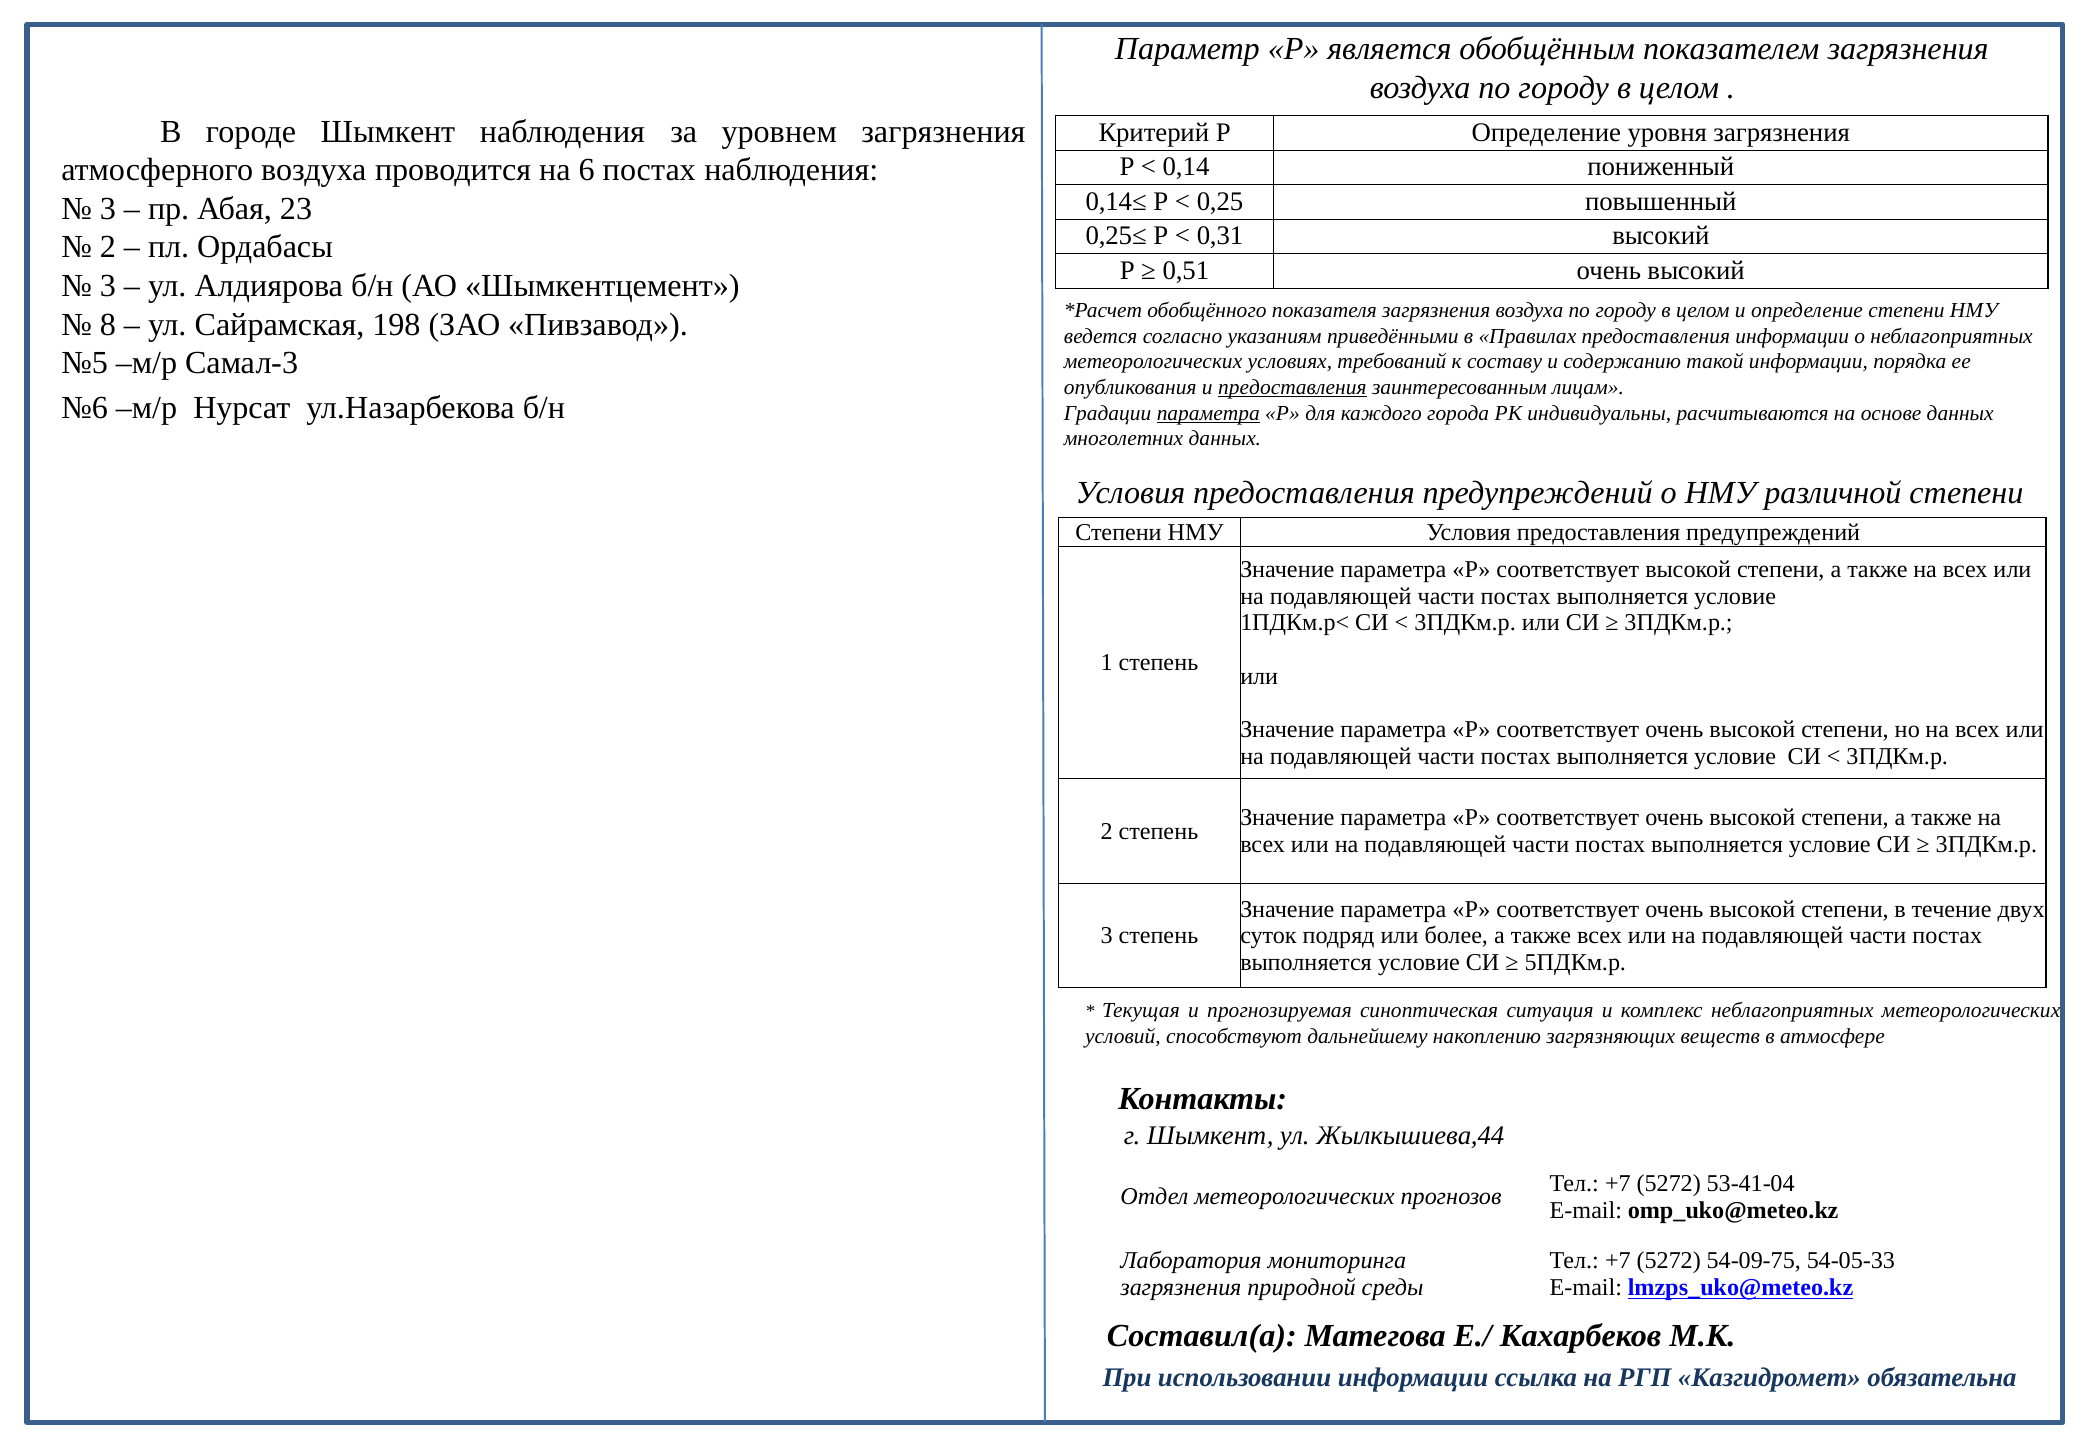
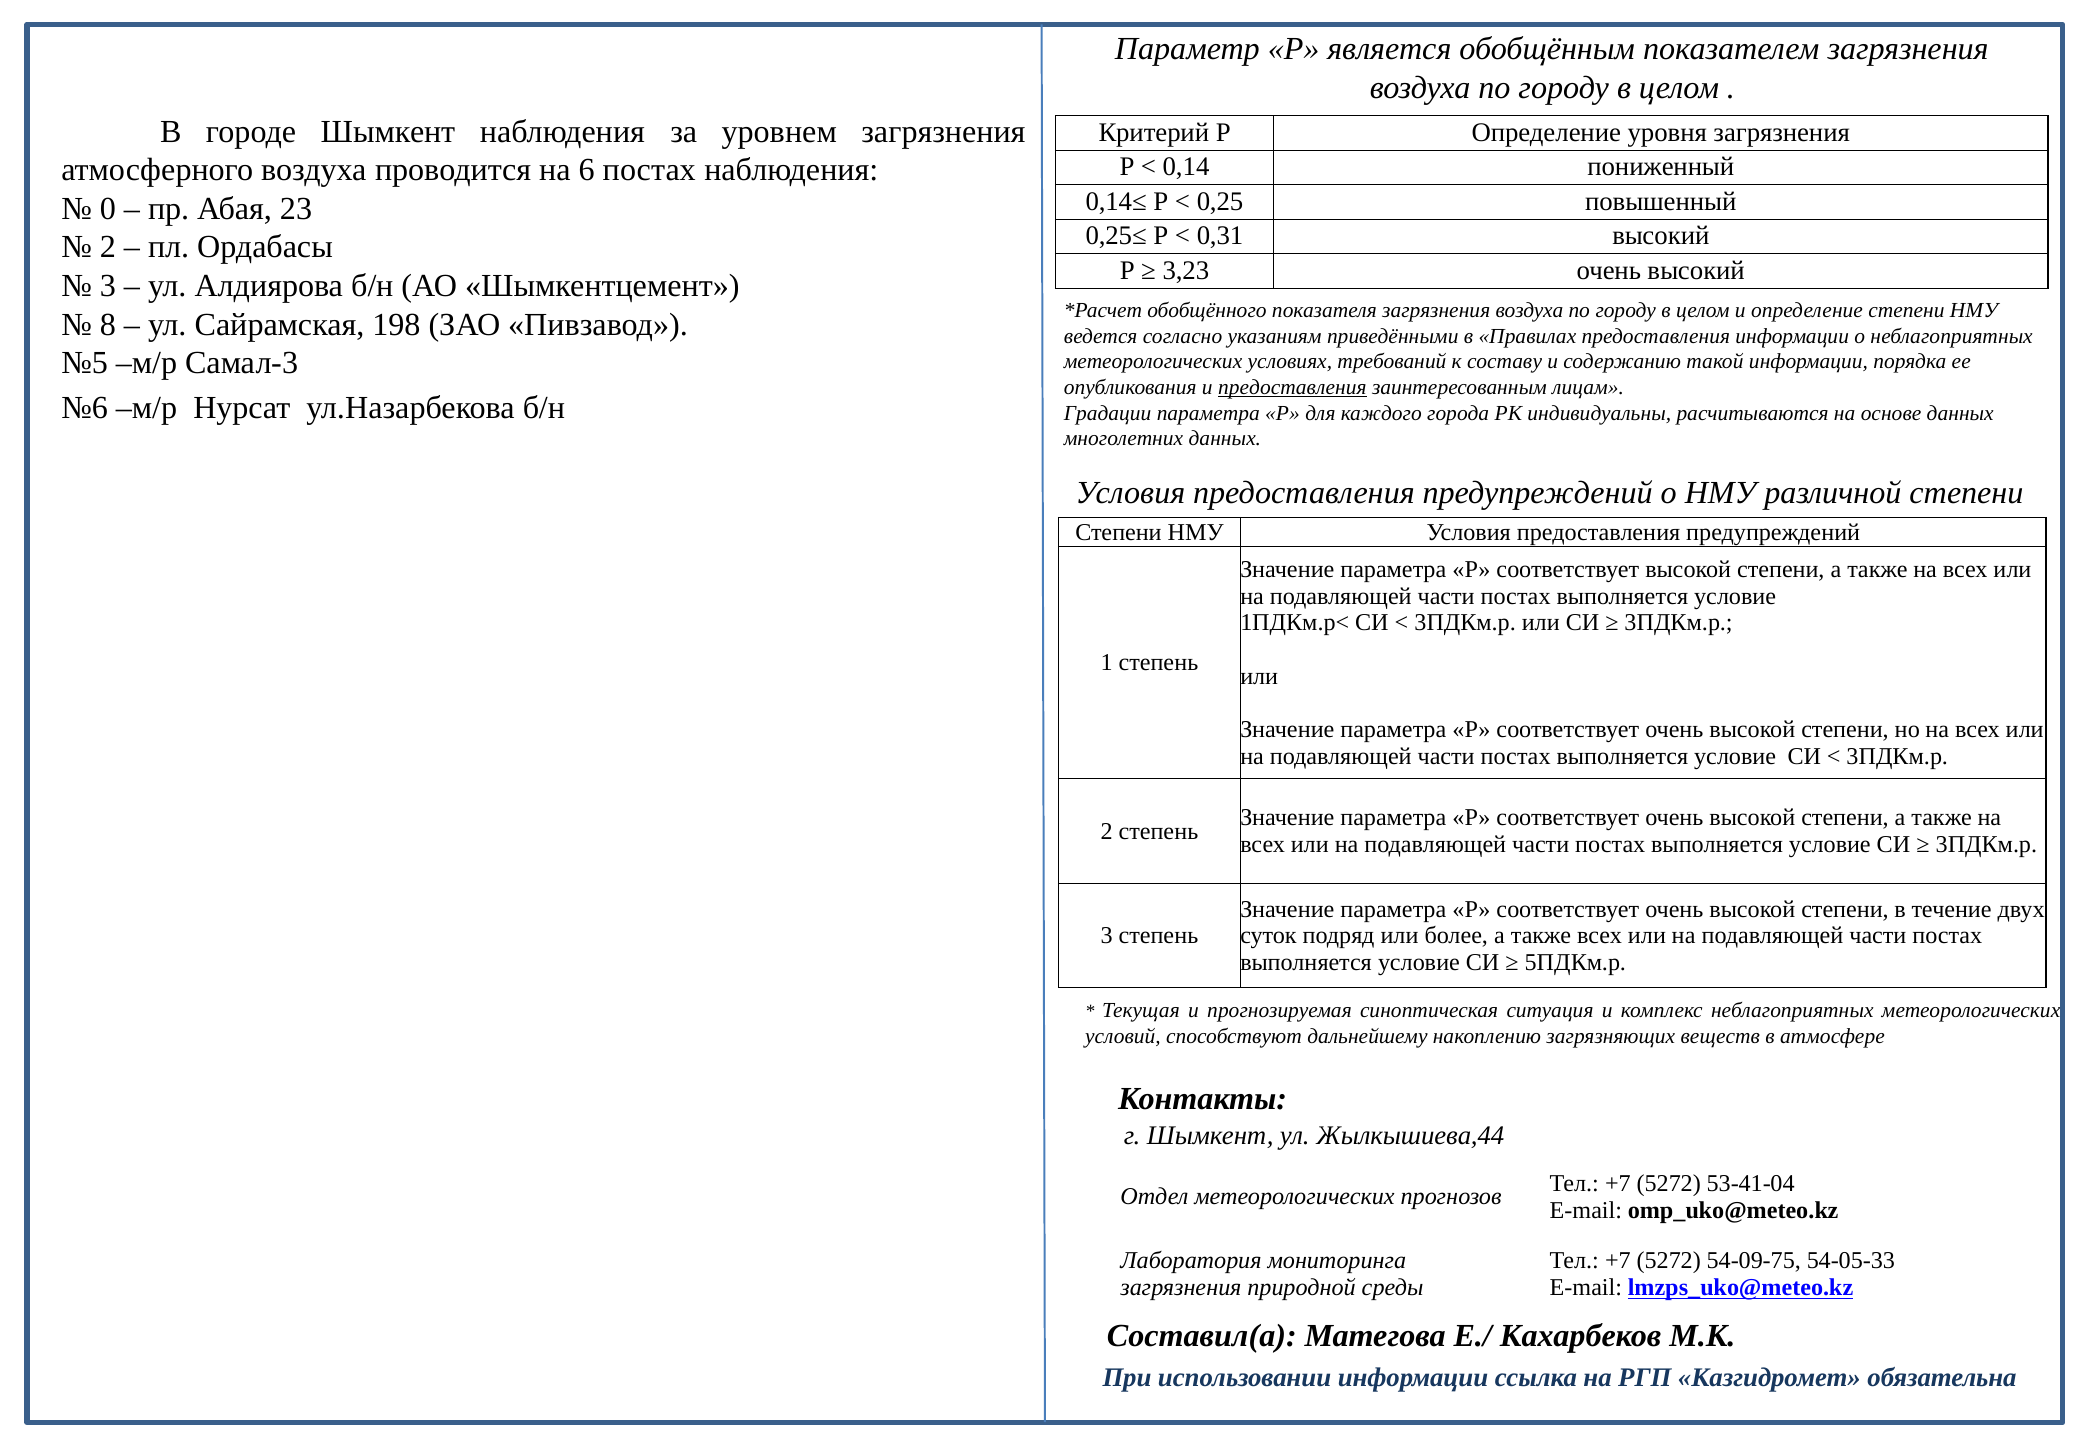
3 at (108, 209): 3 -> 0
0,51: 0,51 -> 3,23
параметра at (1208, 413) underline: present -> none
